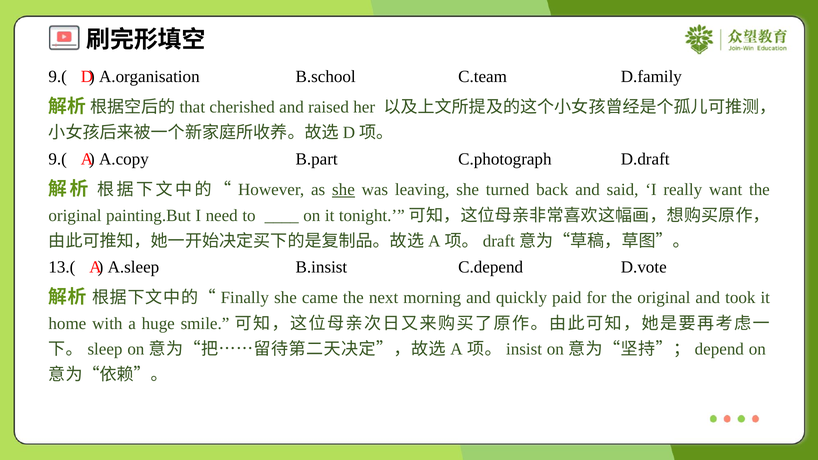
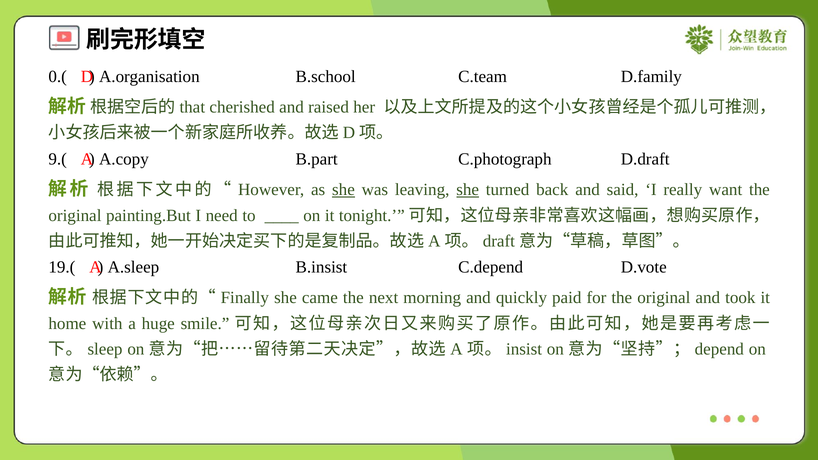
9.( at (58, 77): 9.( -> 0.(
she at (468, 190) underline: none -> present
13.(: 13.( -> 19.(
